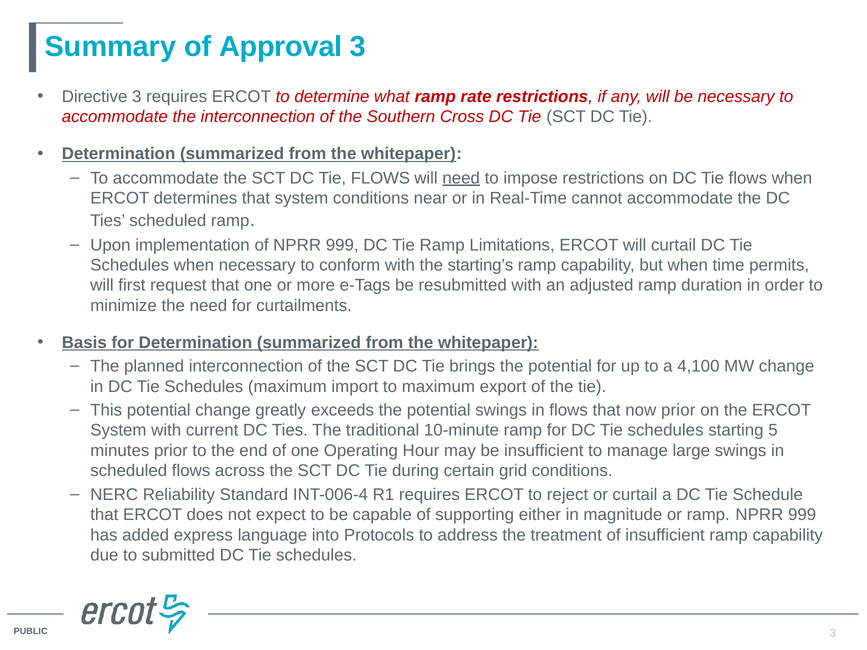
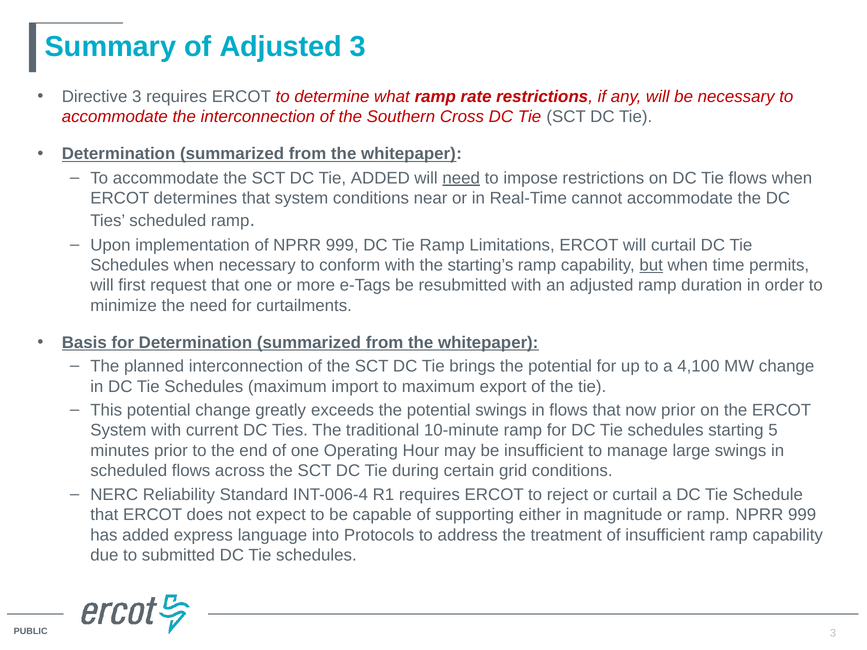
of Approval: Approval -> Adjusted
SCT DC Tie FLOWS: FLOWS -> ADDED
but underline: none -> present
